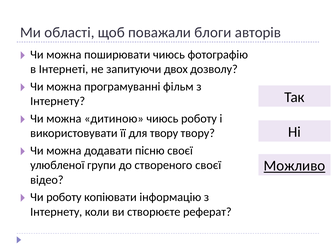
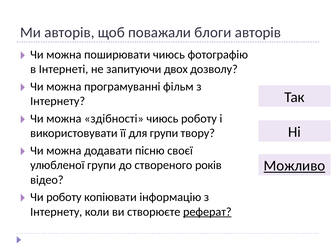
Ми області: області -> авторів
дитиною: дитиною -> здібності
для твору: твору -> групи
створеного своєї: своєї -> років
реферат underline: none -> present
